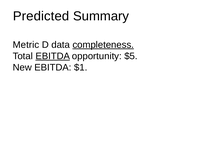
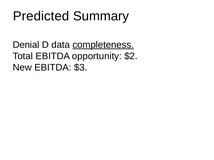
Metric: Metric -> Denial
EBITDA at (53, 56) underline: present -> none
$5: $5 -> $2
$1: $1 -> $3
